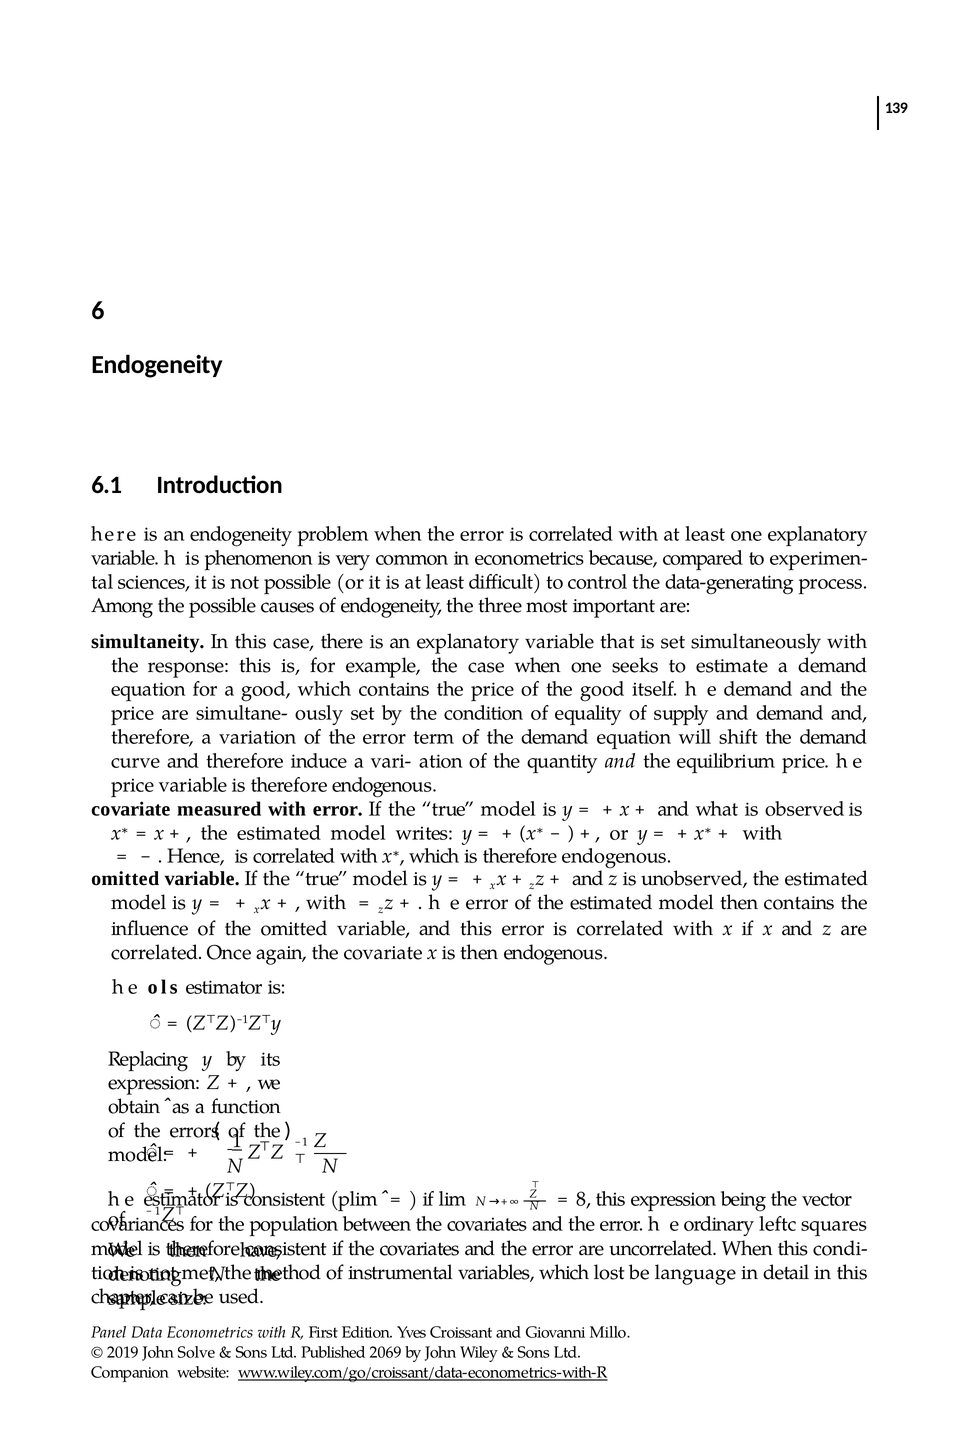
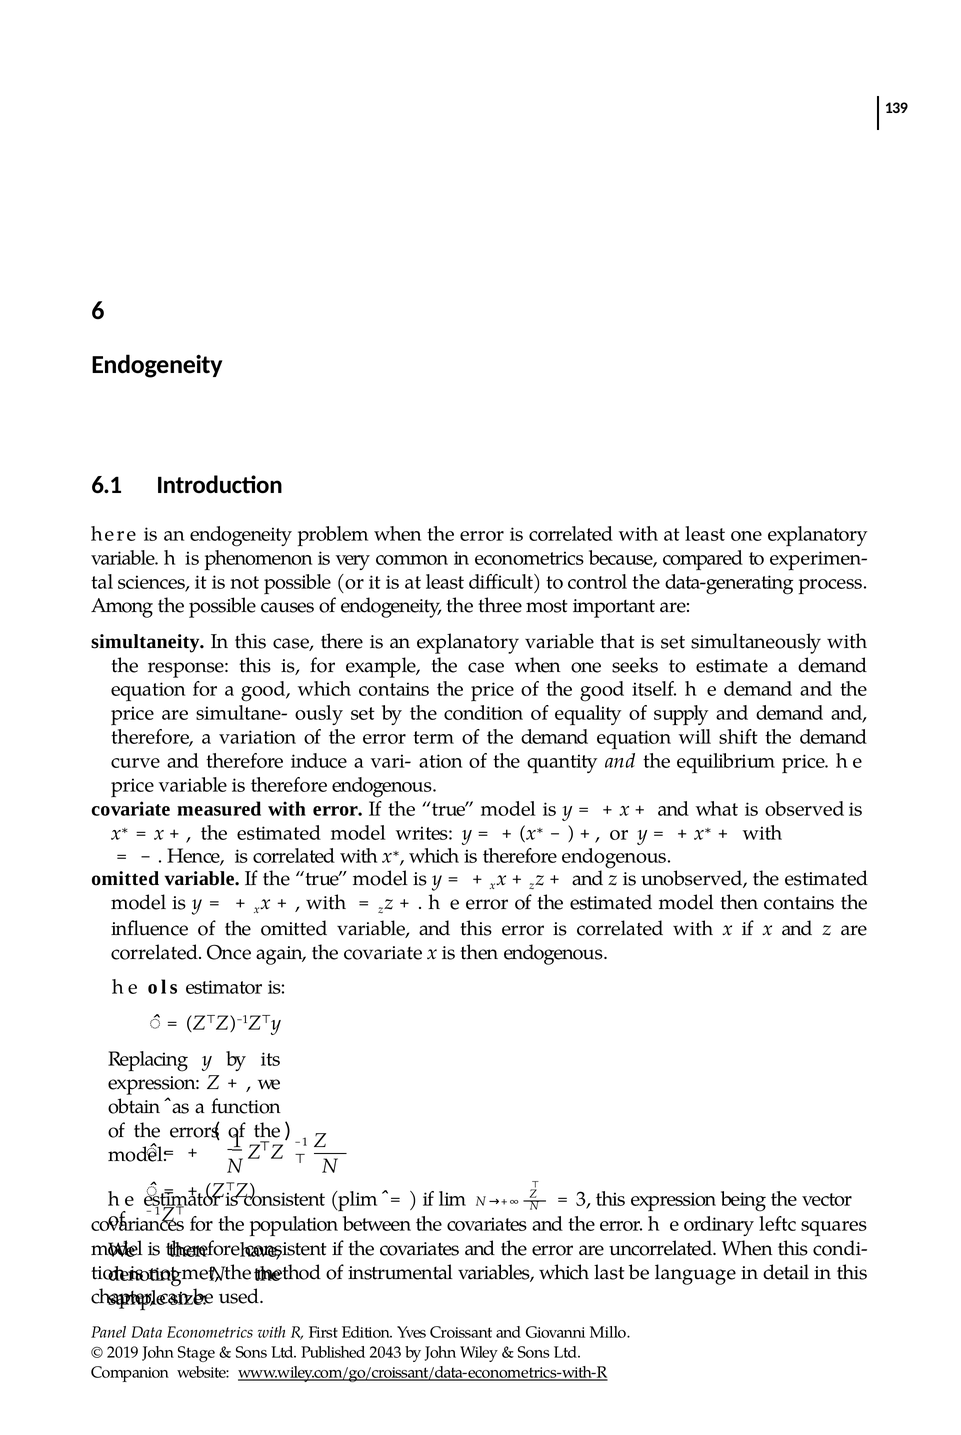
8: 8 -> 3
lost: lost -> last
Solve: Solve -> Stage
2069: 2069 -> 2043
